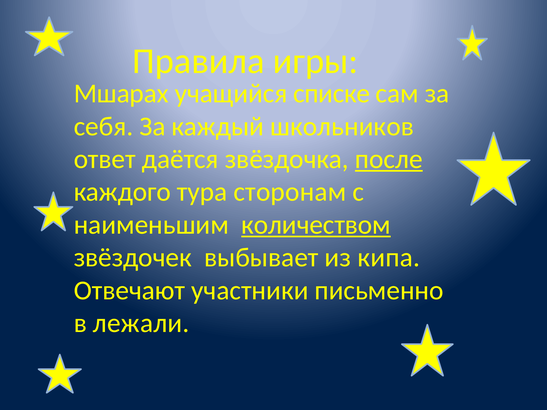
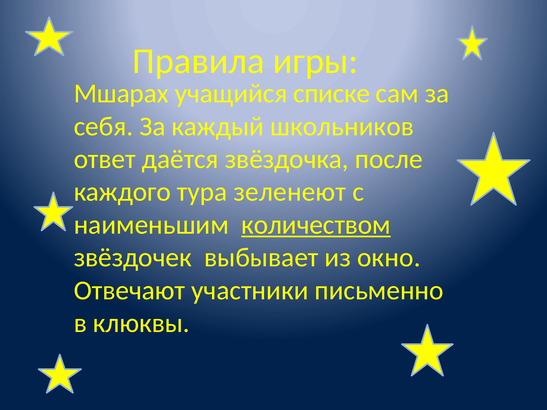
после underline: present -> none
сторонам: сторонам -> зеленеют
кипа: кипа -> окно
лежали: лежали -> клюквы
